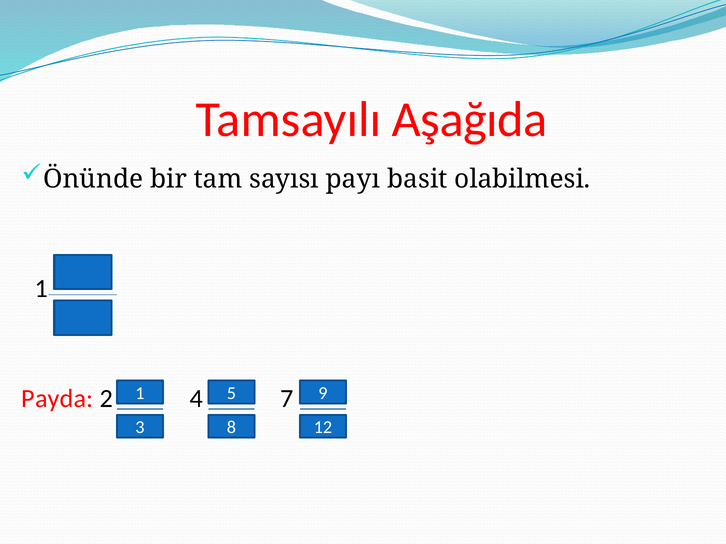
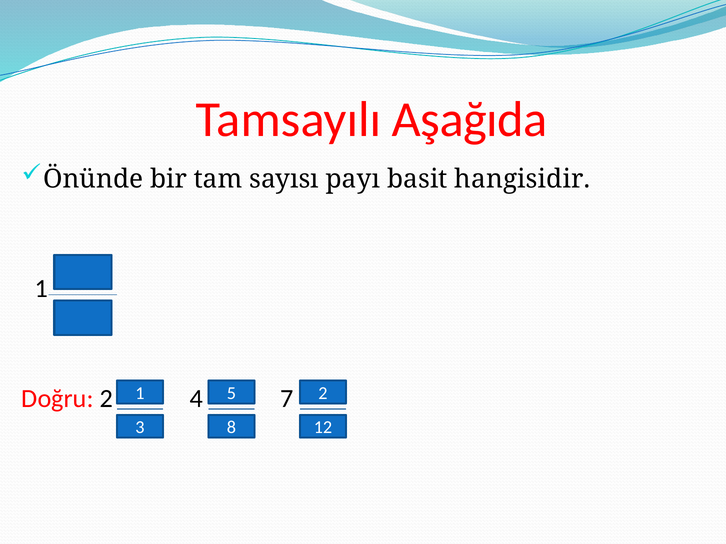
olabilmesi: olabilmesi -> hangisidir
5 9: 9 -> 2
Payda: Payda -> Doğru
